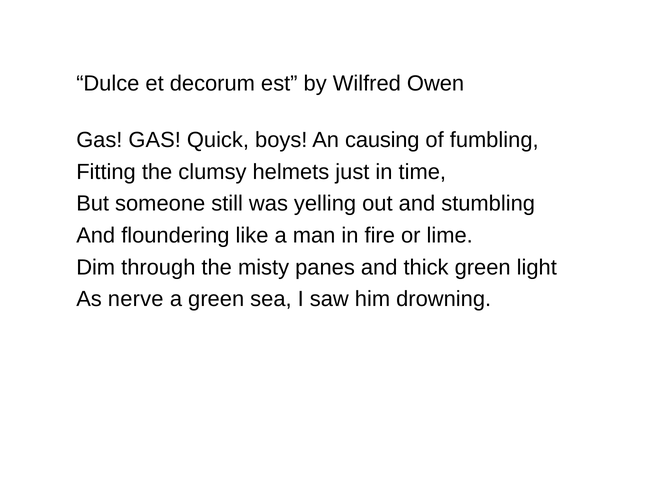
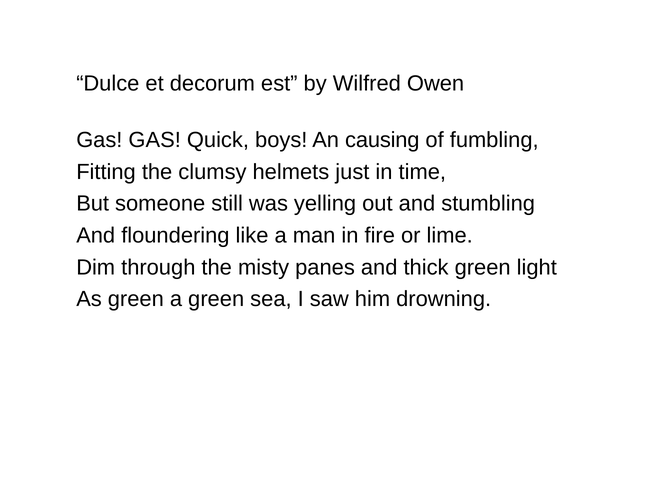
As nerve: nerve -> green
